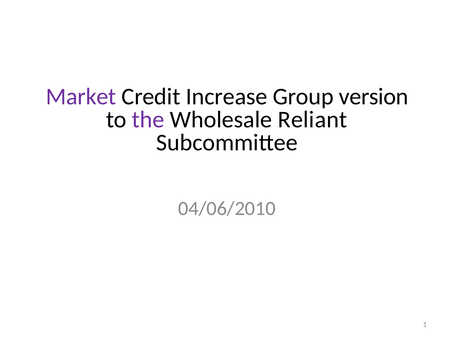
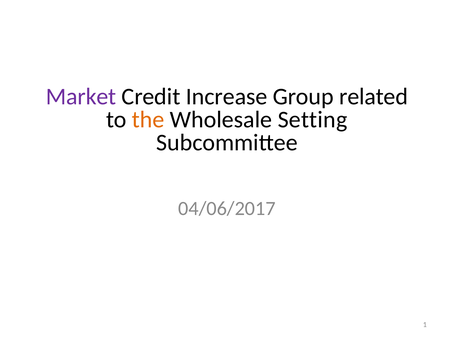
version: version -> related
the colour: purple -> orange
Reliant: Reliant -> Setting
04/06/2010: 04/06/2010 -> 04/06/2017
